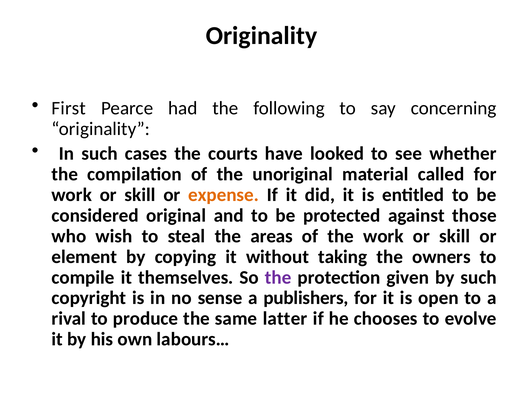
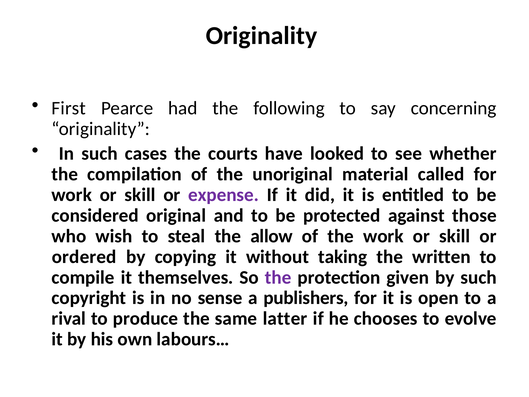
expense colour: orange -> purple
areas: areas -> allow
element: element -> ordered
owners: owners -> written
